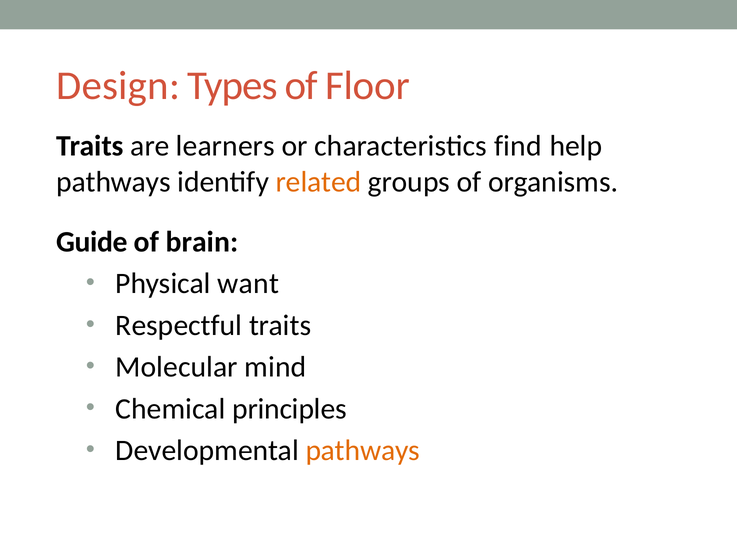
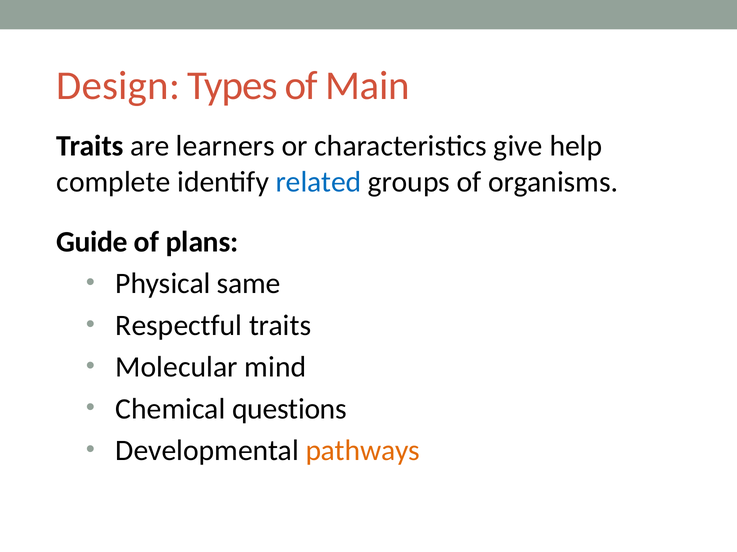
Floor: Floor -> Main
find: find -> give
pathways at (114, 182): pathways -> complete
related colour: orange -> blue
brain: brain -> plans
want: want -> same
principles: principles -> questions
